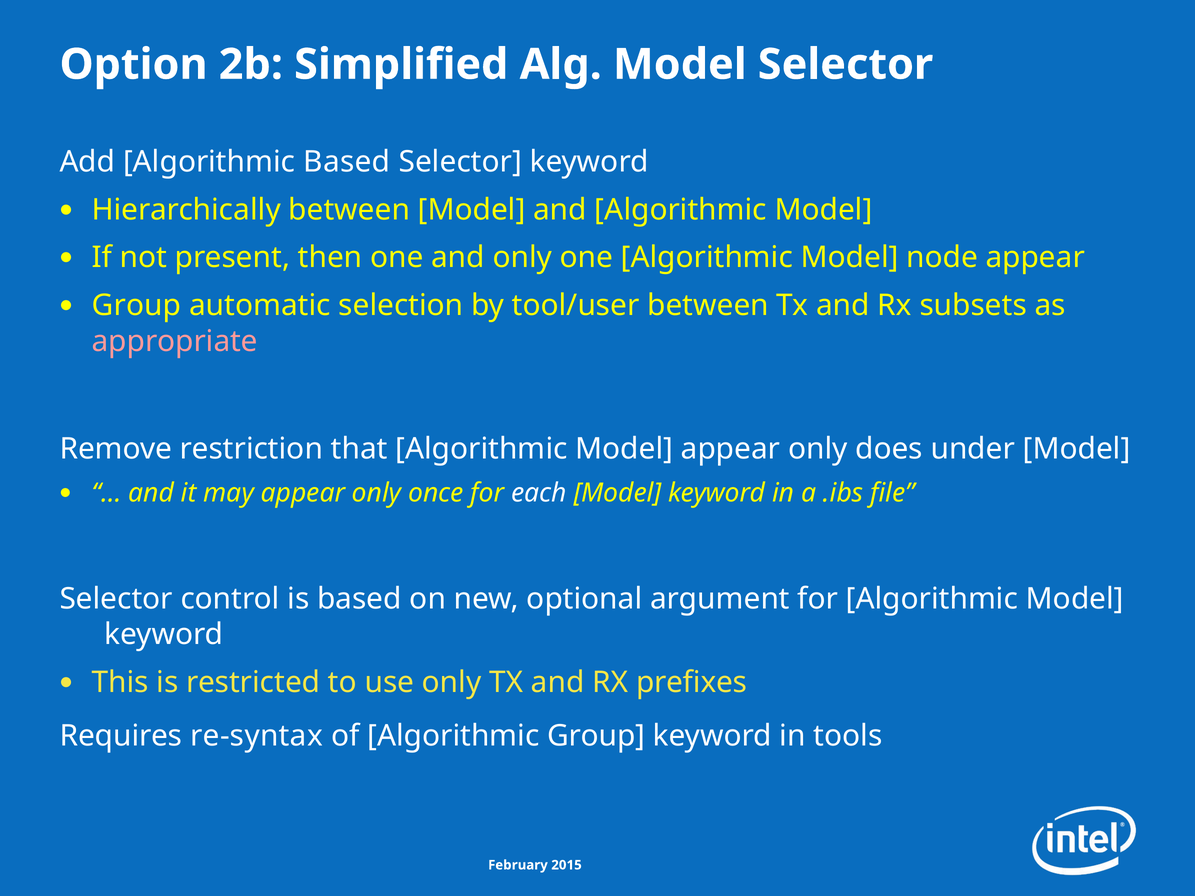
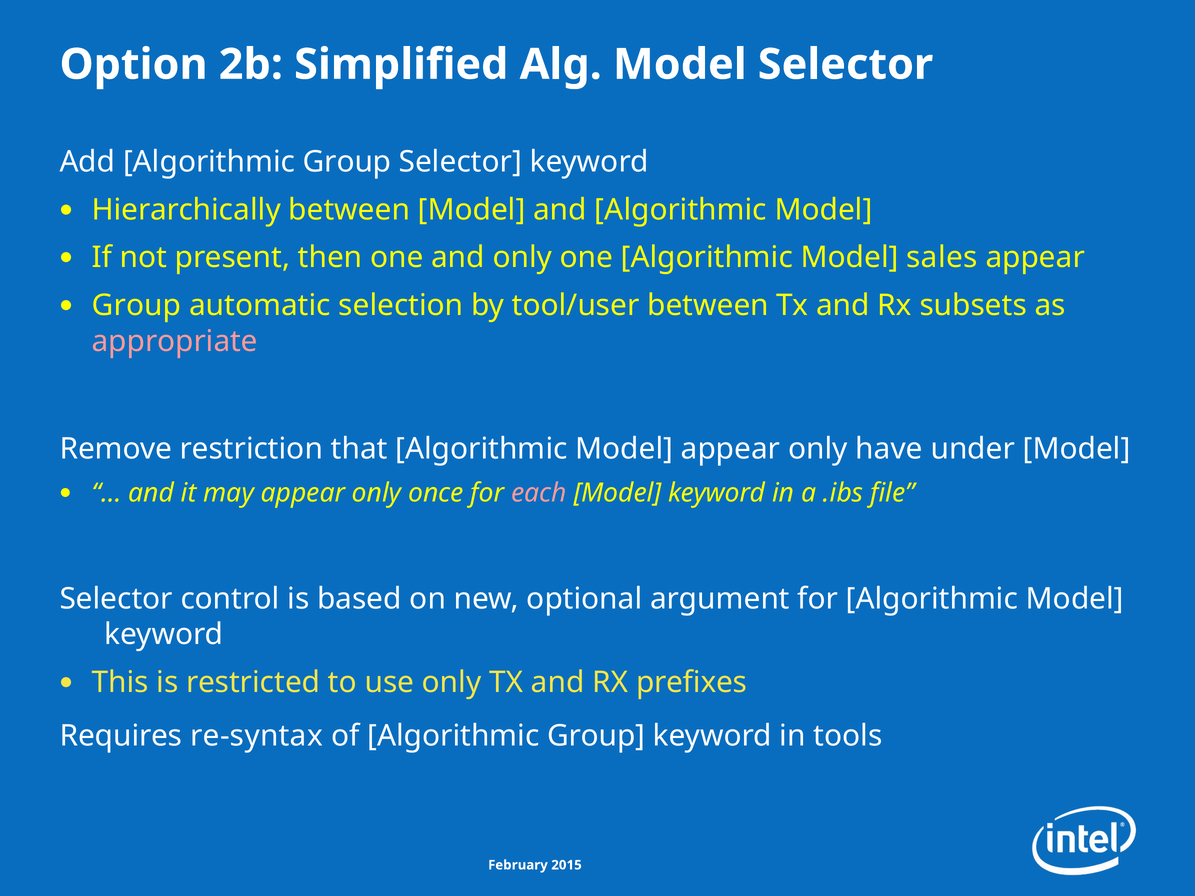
Add Algorithmic Based: Based -> Group
node: node -> sales
does: does -> have
each colour: white -> pink
